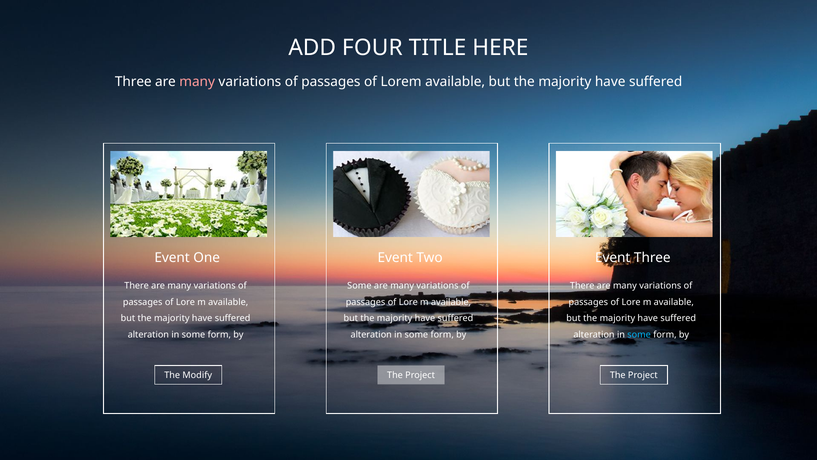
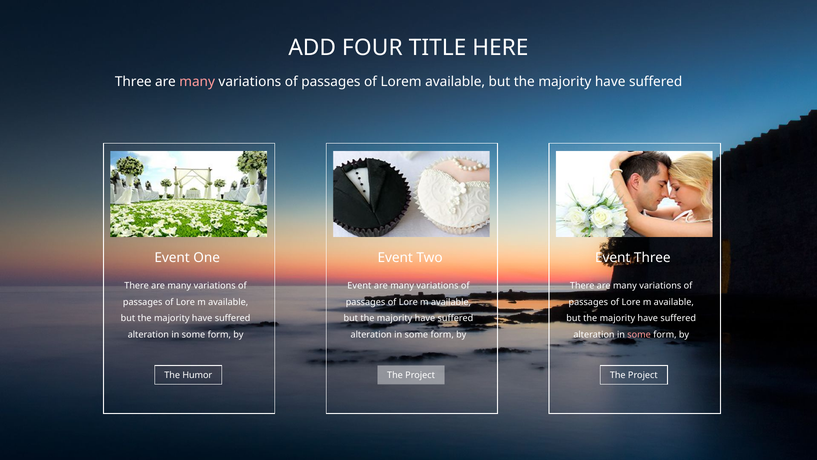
Some at (359, 285): Some -> Event
some at (639, 334) colour: light blue -> pink
Modify: Modify -> Humor
